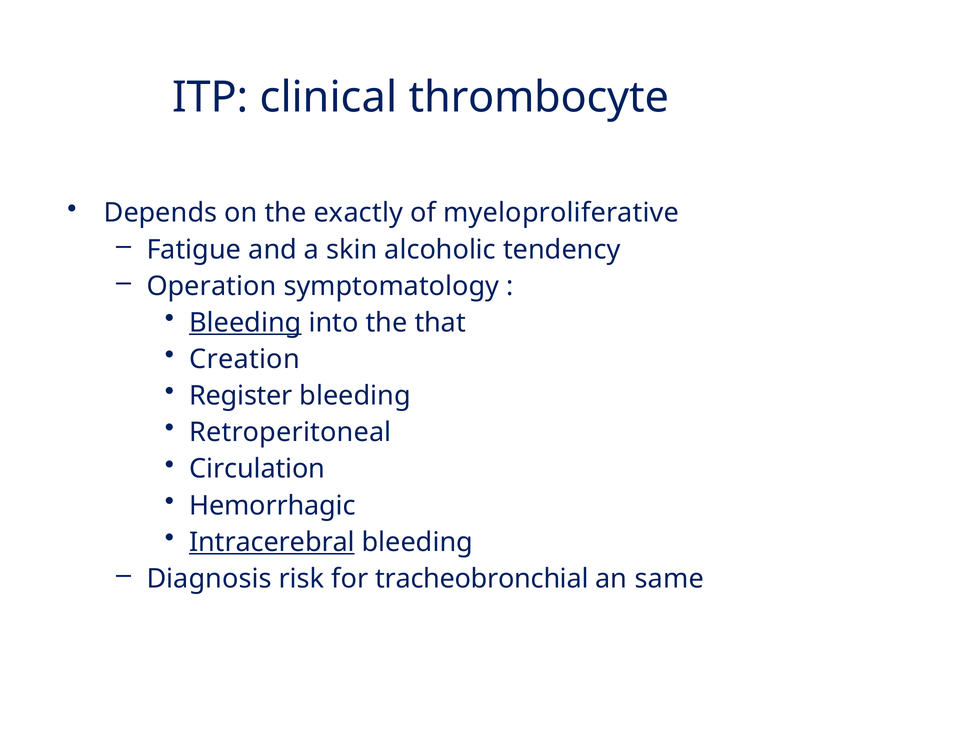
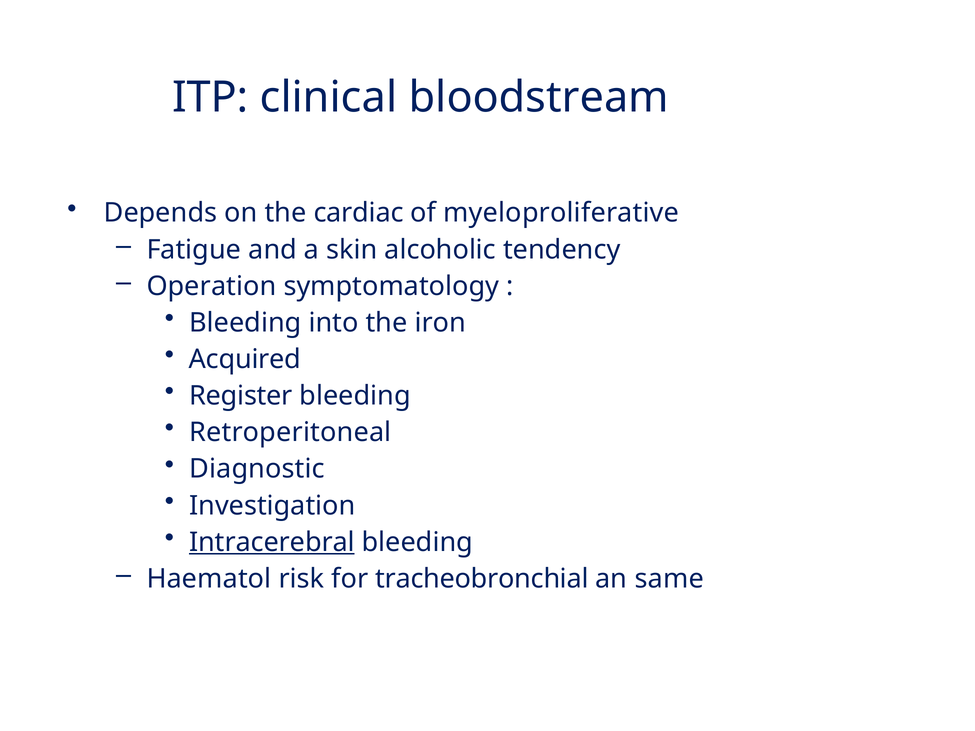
thrombocyte: thrombocyte -> bloodstream
exactly: exactly -> cardiac
Bleeding at (245, 323) underline: present -> none
that: that -> iron
Creation: Creation -> Acquired
Circulation: Circulation -> Diagnostic
Hemorrhagic: Hemorrhagic -> Investigation
Diagnosis: Diagnosis -> Haematol
